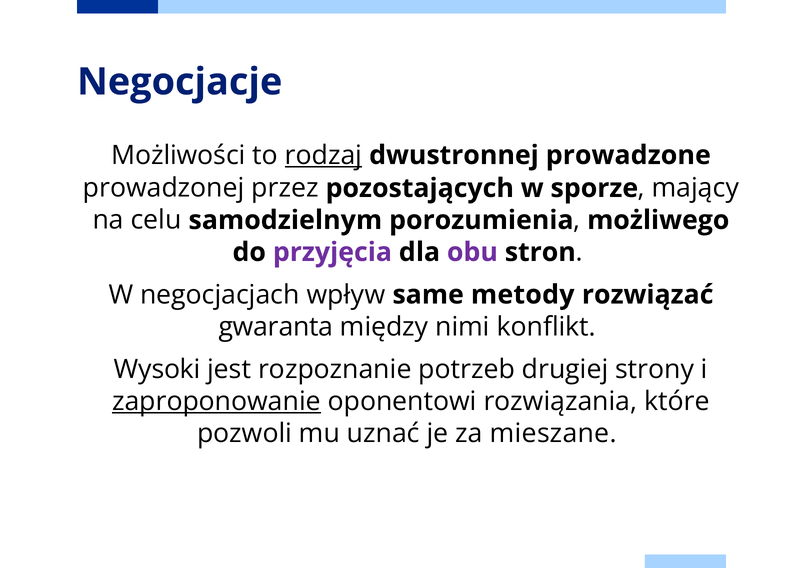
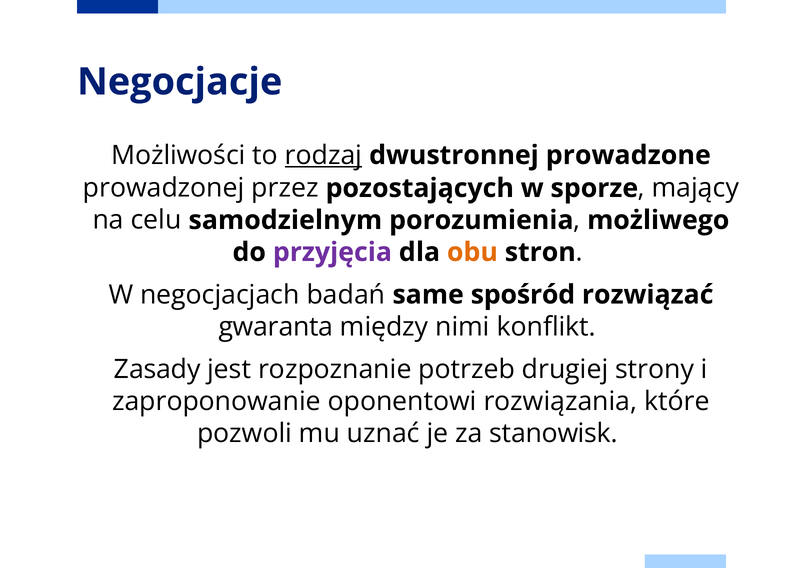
obu colour: purple -> orange
wpływ: wpływ -> badań
metody: metody -> spośród
Wysoki: Wysoki -> Zasady
zaproponowanie underline: present -> none
mieszane: mieszane -> stanowisk
